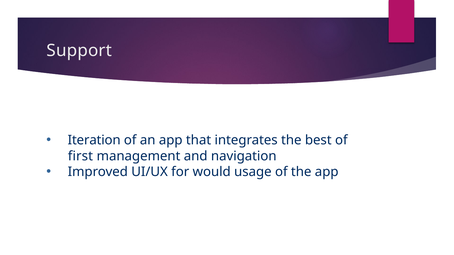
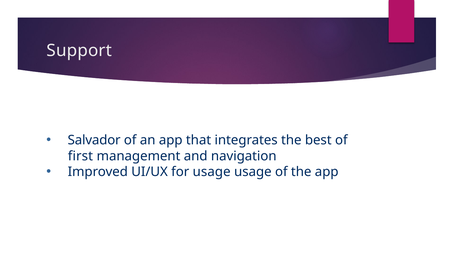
Iteration: Iteration -> Salvador
for would: would -> usage
